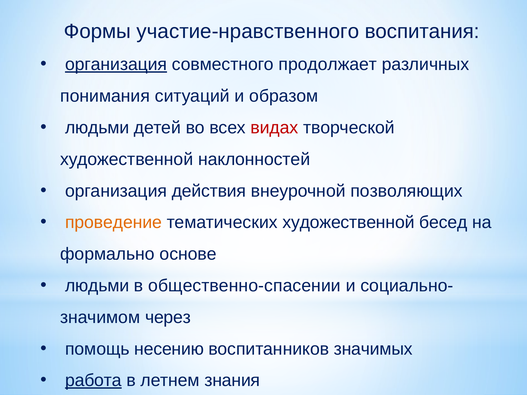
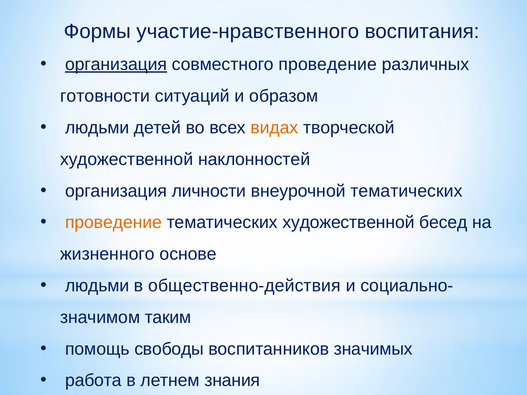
совместного продолжает: продолжает -> проведение
понимания: понимания -> готовности
видах colour: red -> orange
действия: действия -> личности
внеурочной позволяющих: позволяющих -> тематических
формально: формально -> жизненного
общественно-спасении: общественно-спасении -> общественно-действия
через: через -> таким
несению: несению -> свободы
работа underline: present -> none
